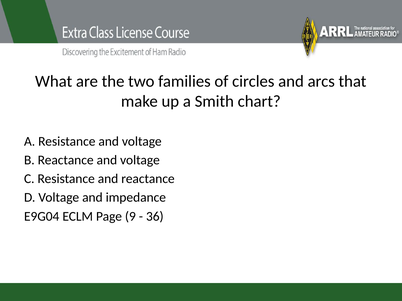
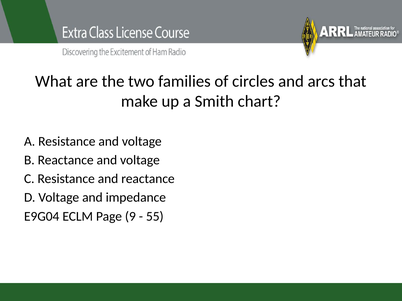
36: 36 -> 55
